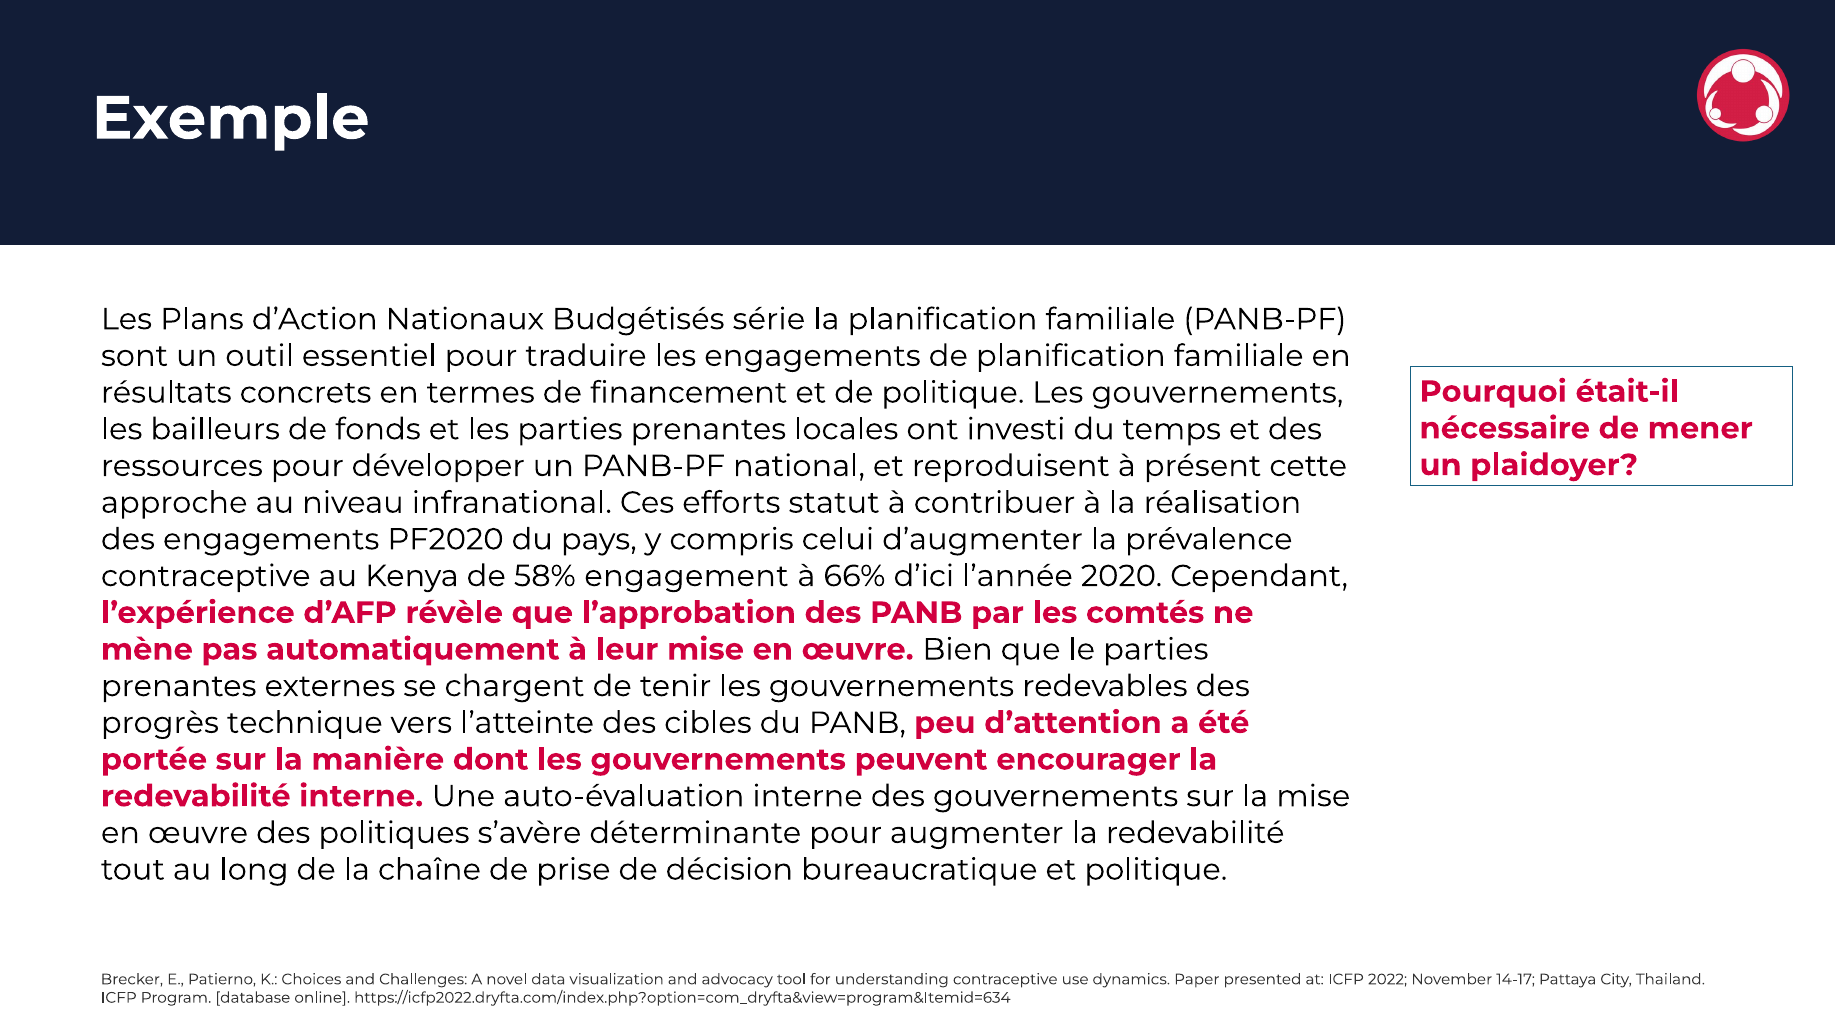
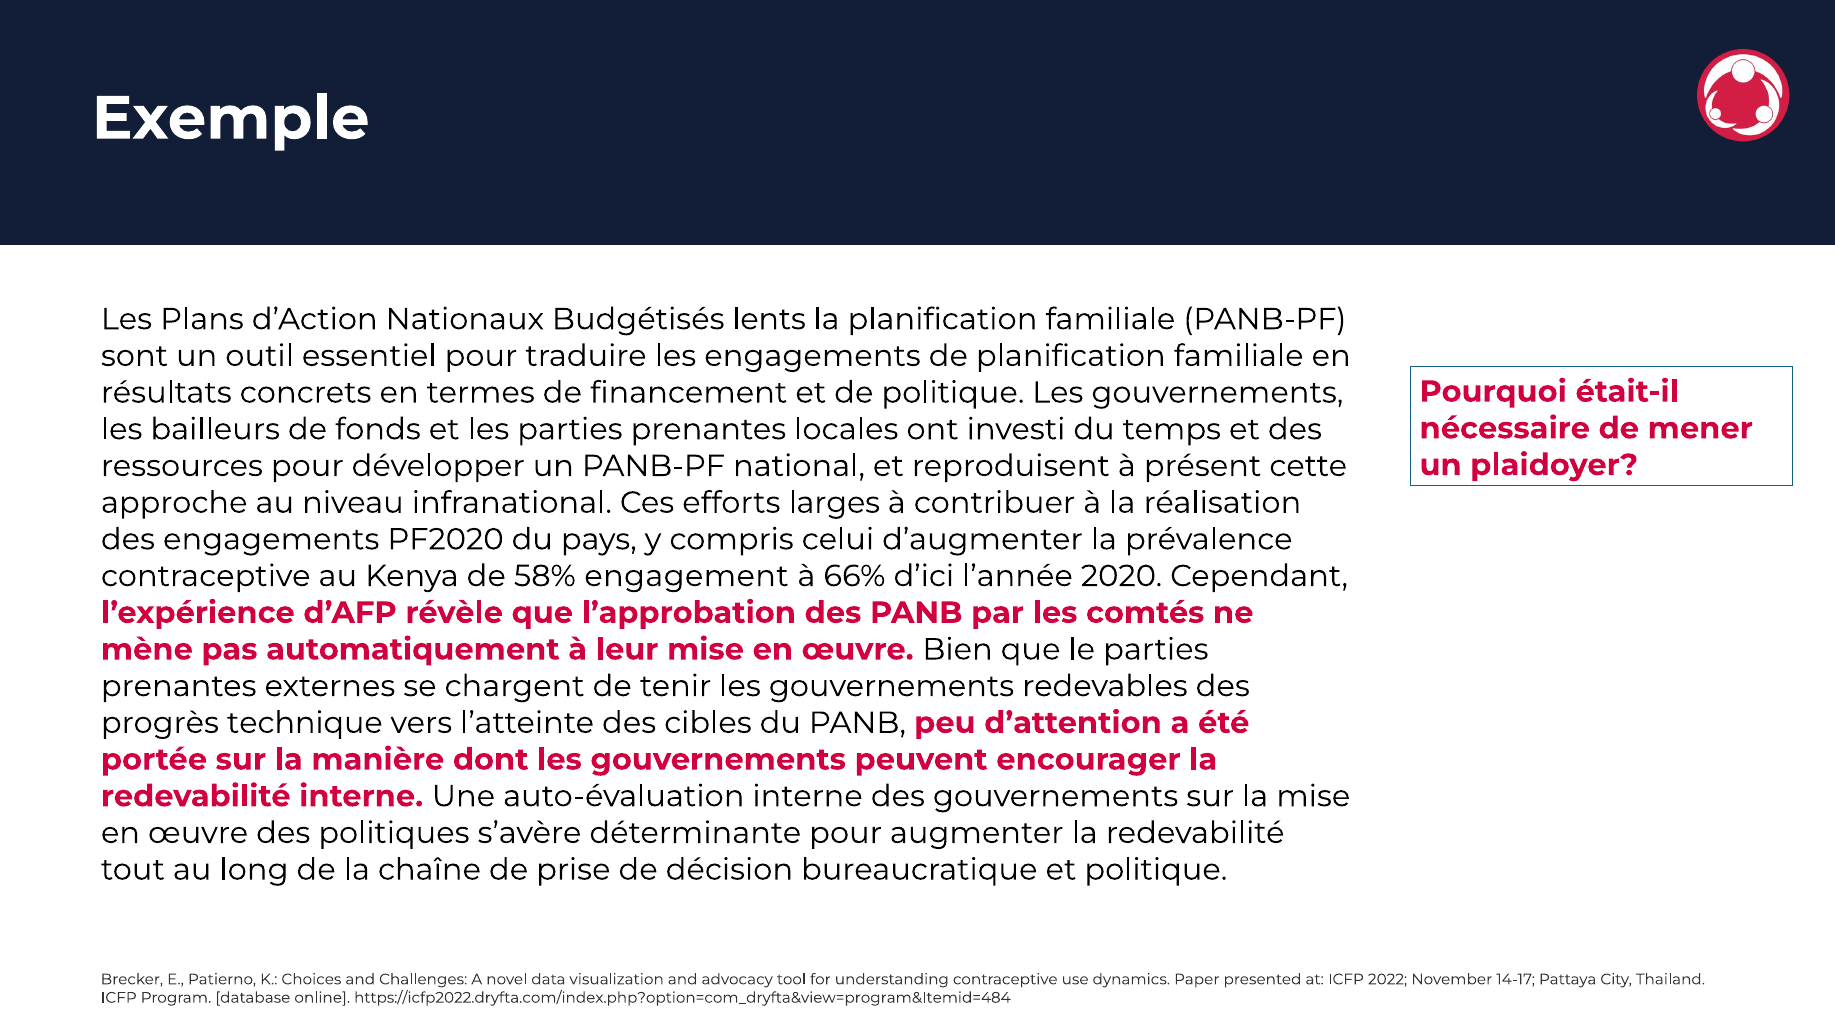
série: série -> lents
statut: statut -> larges
https://icfp2022.dryfta.com/index.php?option=com_dryfta&view=program&Itemid=634: https://icfp2022.dryfta.com/index.php?option=com_dryfta&view=program&Itemid=634 -> https://icfp2022.dryfta.com/index.php?option=com_dryfta&view=program&Itemid=484
